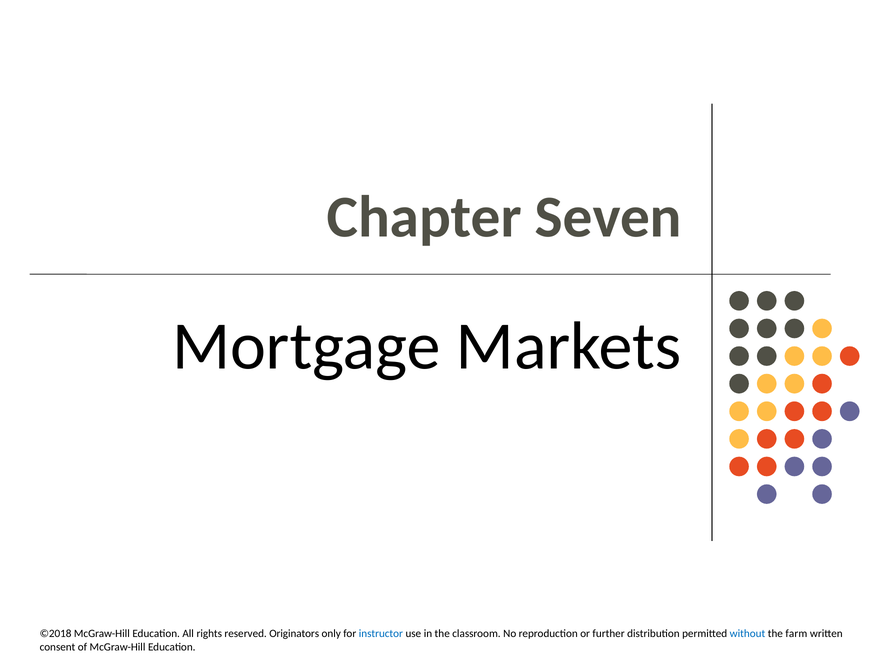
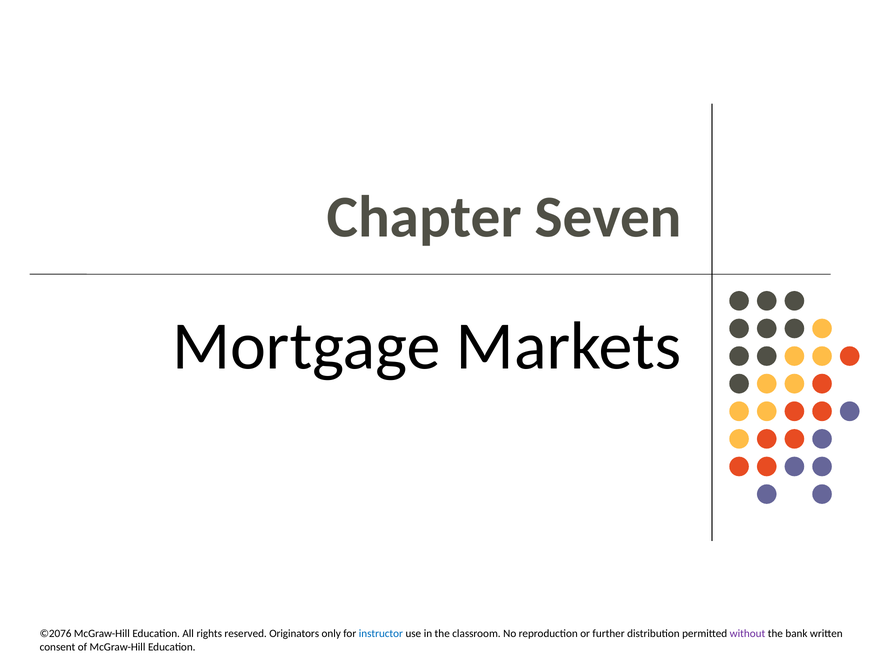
©2018: ©2018 -> ©2076
without colour: blue -> purple
farm: farm -> bank
